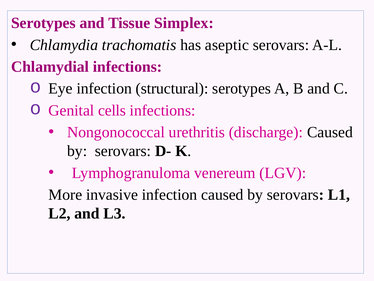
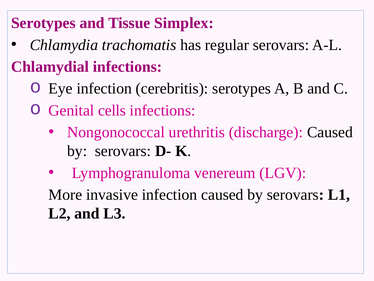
aseptic: aseptic -> regular
structural: structural -> cerebritis
